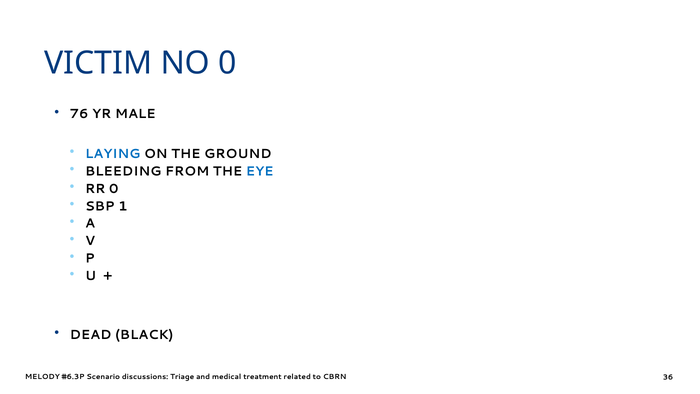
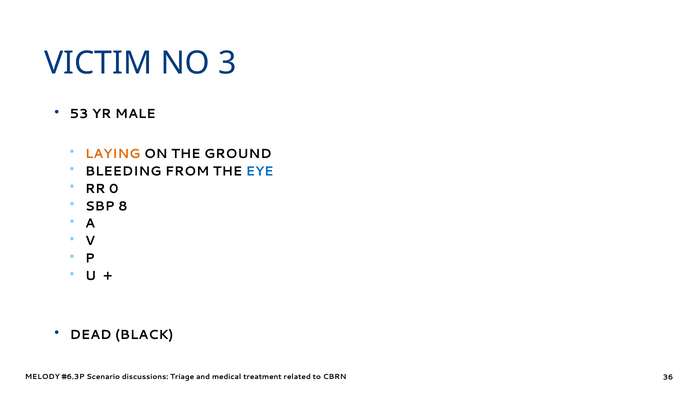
NO 0: 0 -> 3
76: 76 -> 53
LAYING colour: blue -> orange
1: 1 -> 8
